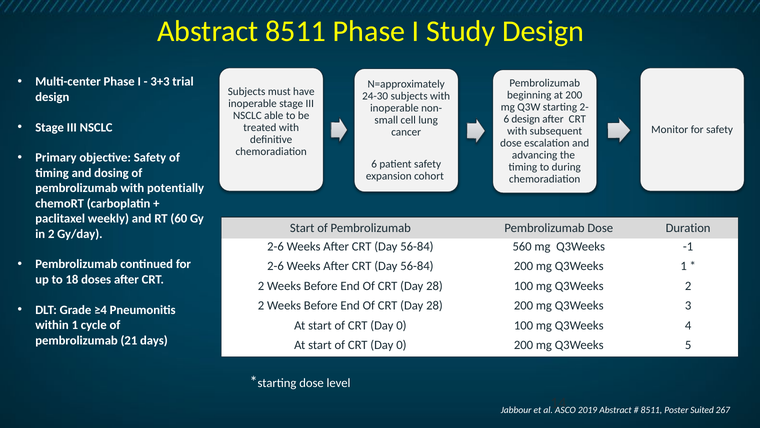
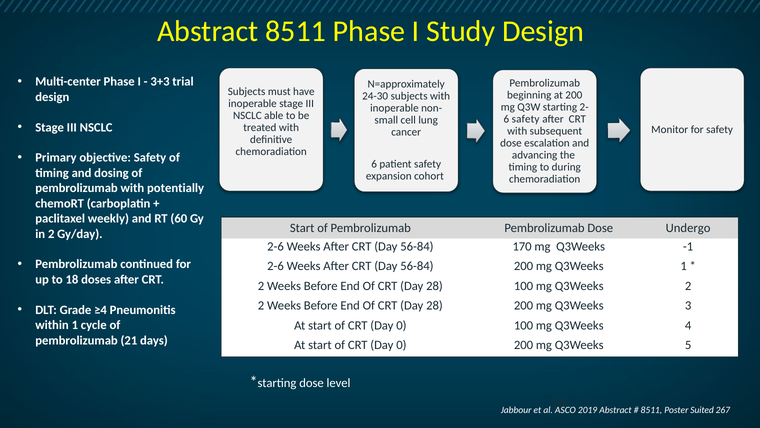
design at (526, 119): design -> safety
Duration: Duration -> Undergo
560: 560 -> 170
